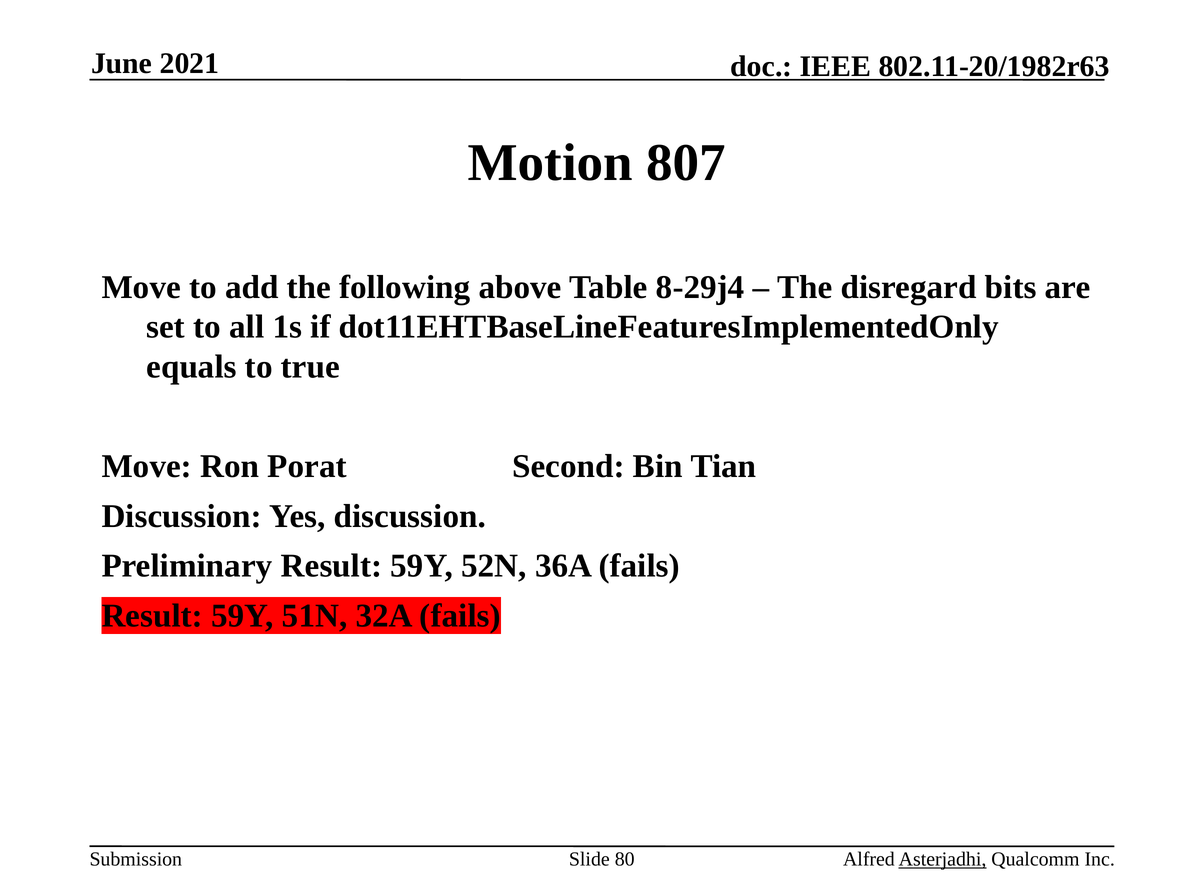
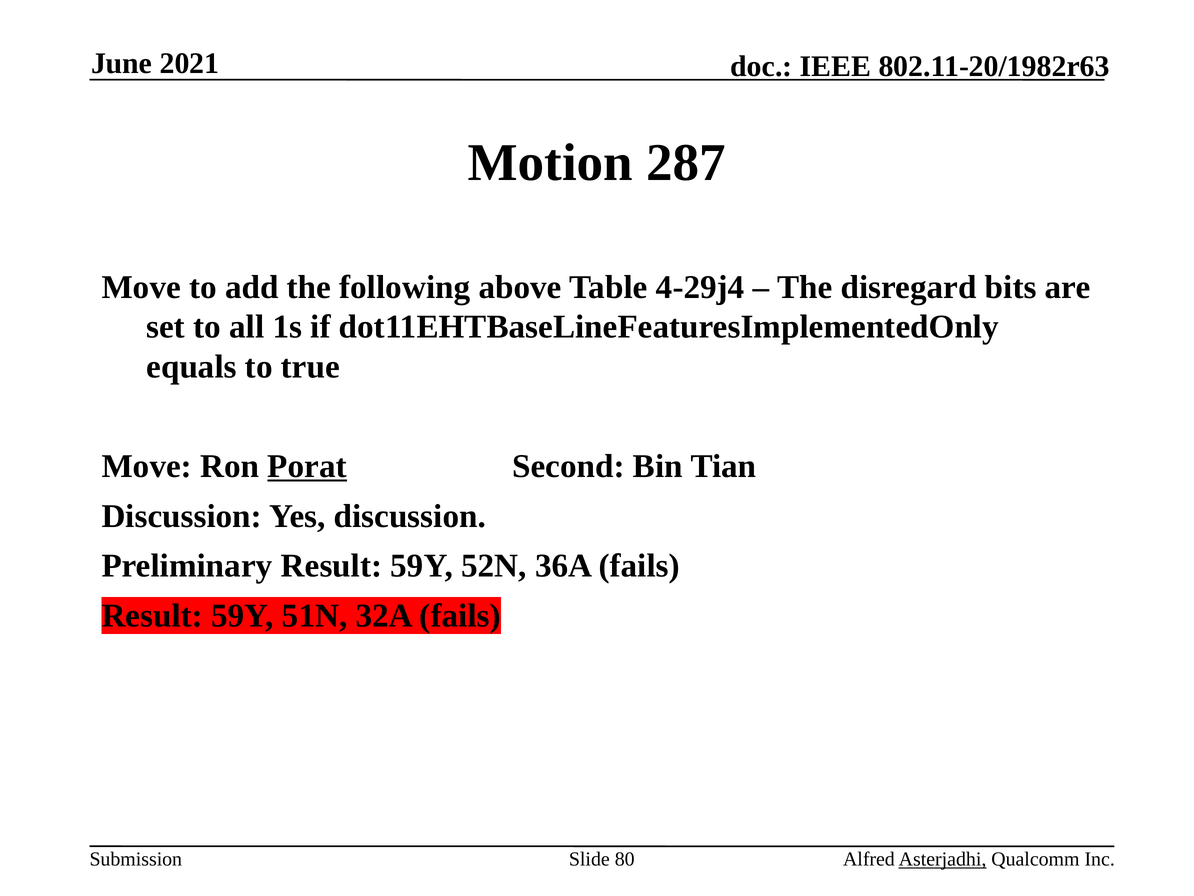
807: 807 -> 287
8-29j4: 8-29j4 -> 4-29j4
Porat underline: none -> present
